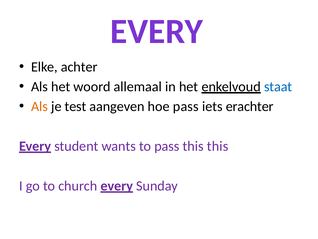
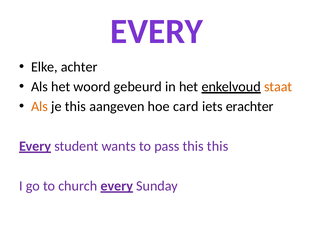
allemaal: allemaal -> gebeurd
staat colour: blue -> orange
je test: test -> this
hoe pass: pass -> card
